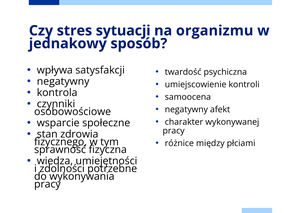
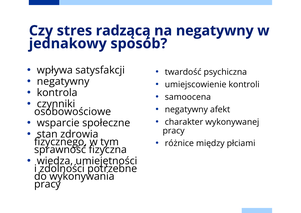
sytuacji: sytuacji -> radzącą
na organizmu: organizmu -> negatywny
